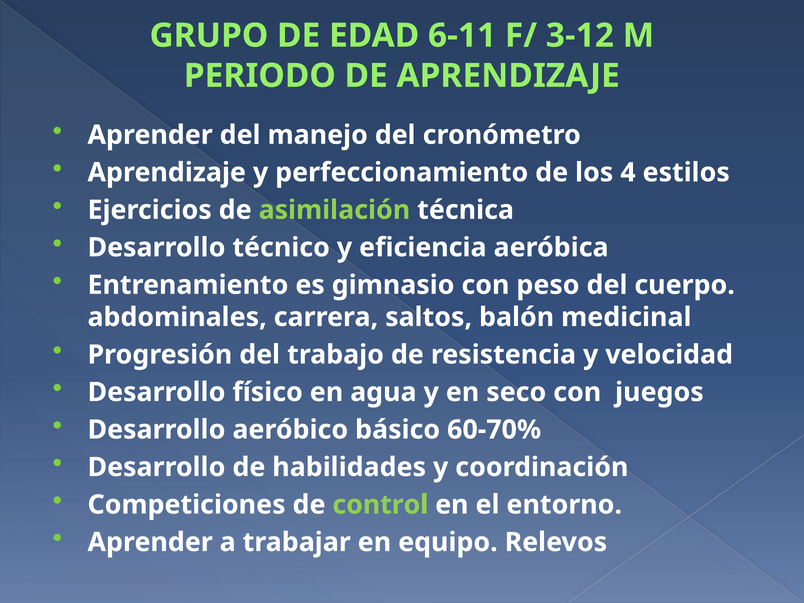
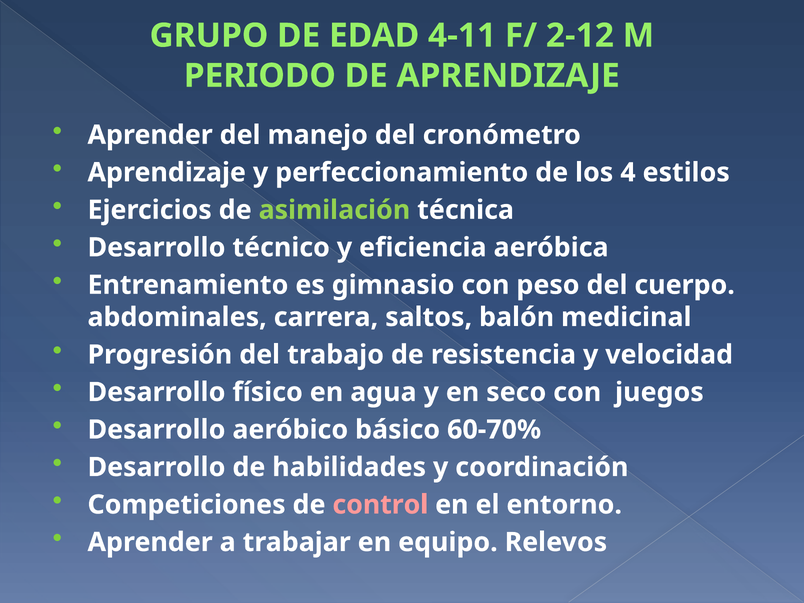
6-11: 6-11 -> 4-11
3-12: 3-12 -> 2-12
control colour: light green -> pink
